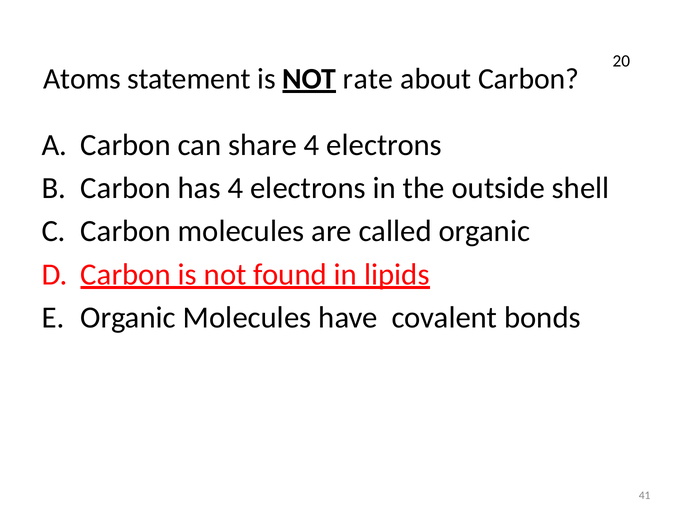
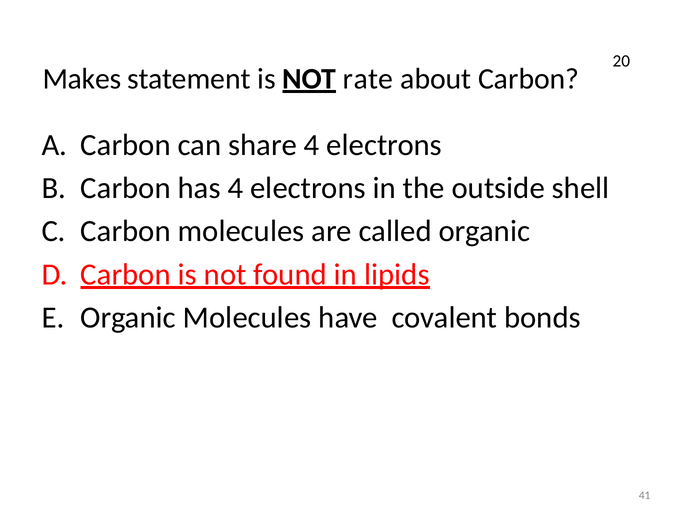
Atoms: Atoms -> Makes
